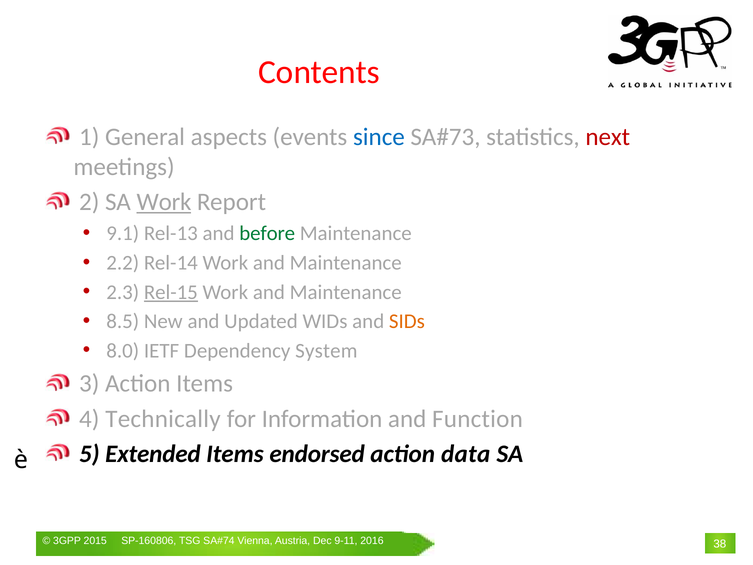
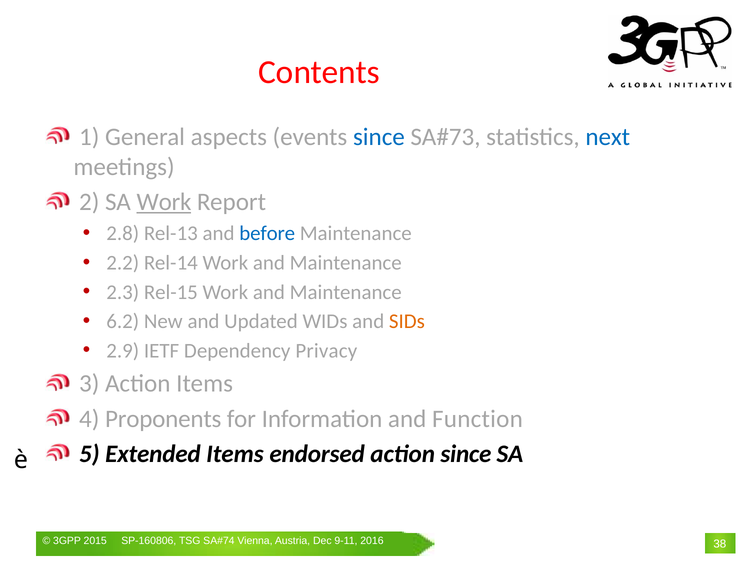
next colour: red -> blue
9.1: 9.1 -> 2.8
before colour: green -> blue
Rel-15 underline: present -> none
8.5: 8.5 -> 6.2
8.0: 8.0 -> 2.9
System: System -> Privacy
Technically: Technically -> Proponents
action data: data -> since
